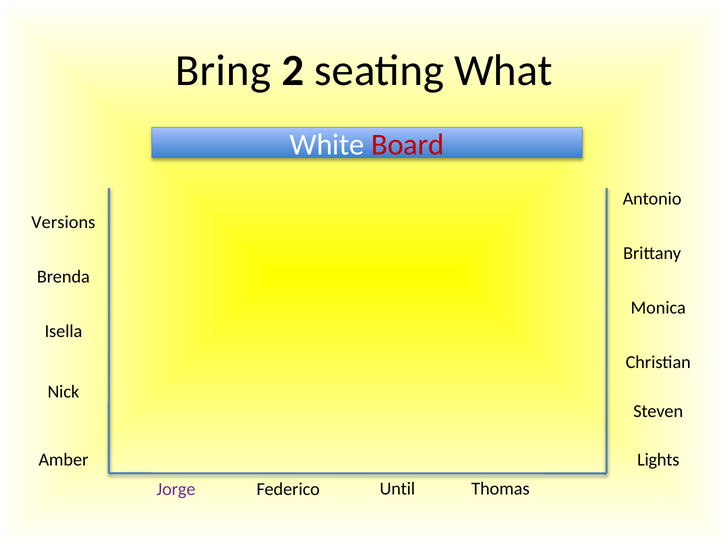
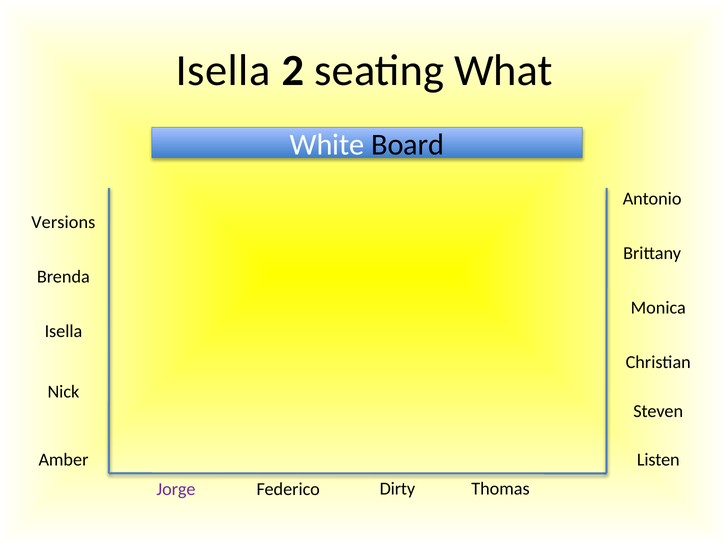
Bring at (223, 70): Bring -> Isella
Board colour: red -> black
Lights: Lights -> Listen
Until: Until -> Dirty
